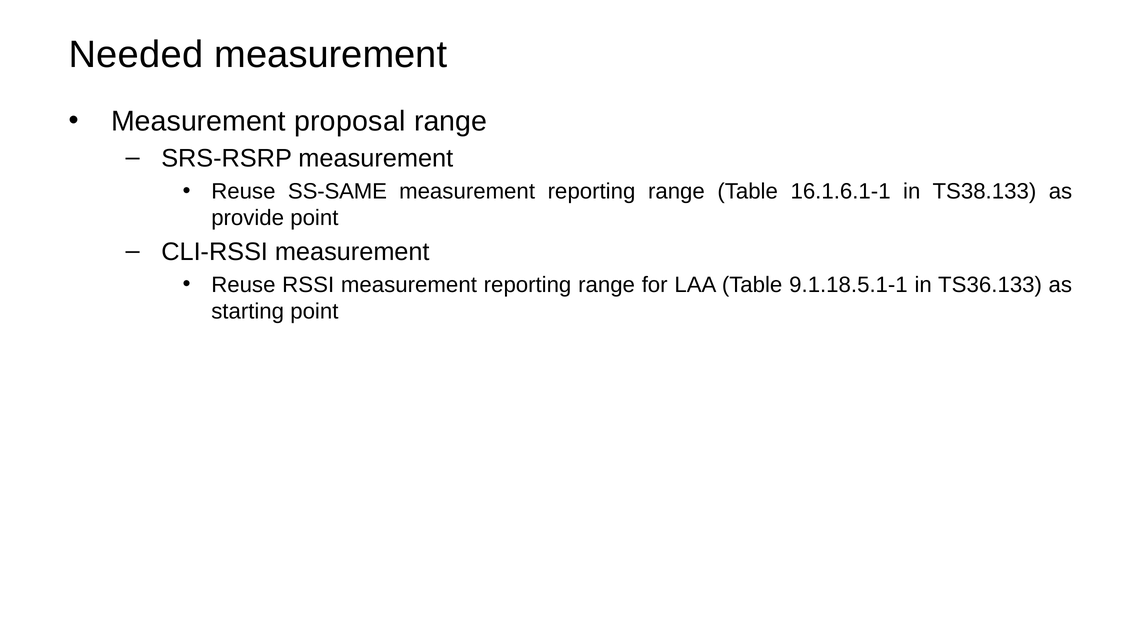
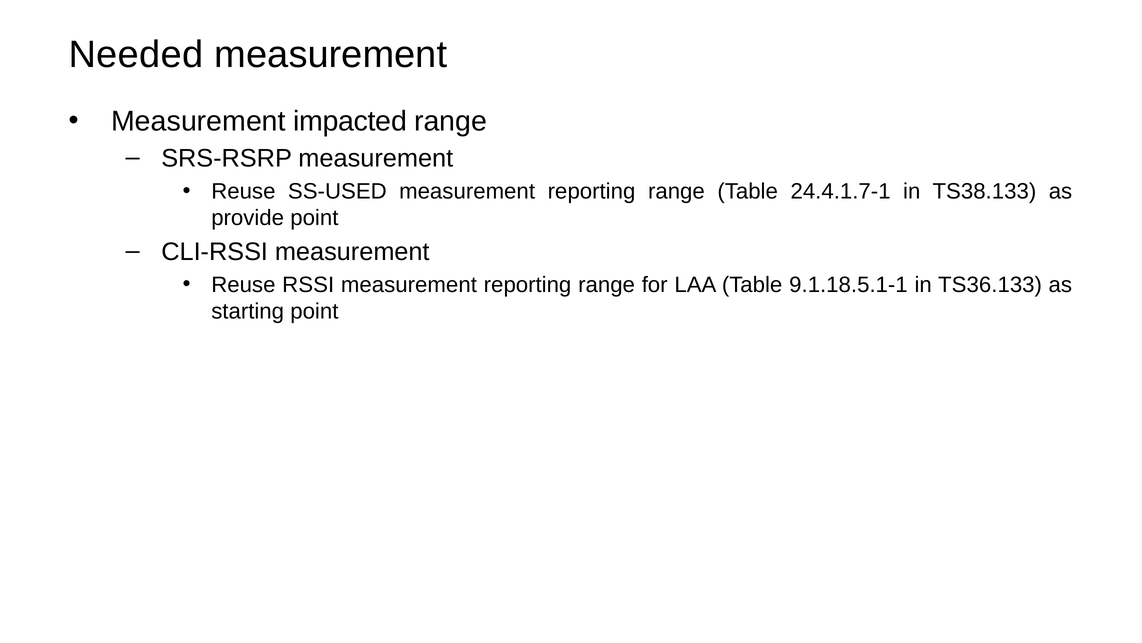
proposal: proposal -> impacted
SS-SAME: SS-SAME -> SS-USED
16.1.6.1-1: 16.1.6.1-1 -> 24.4.1.7-1
